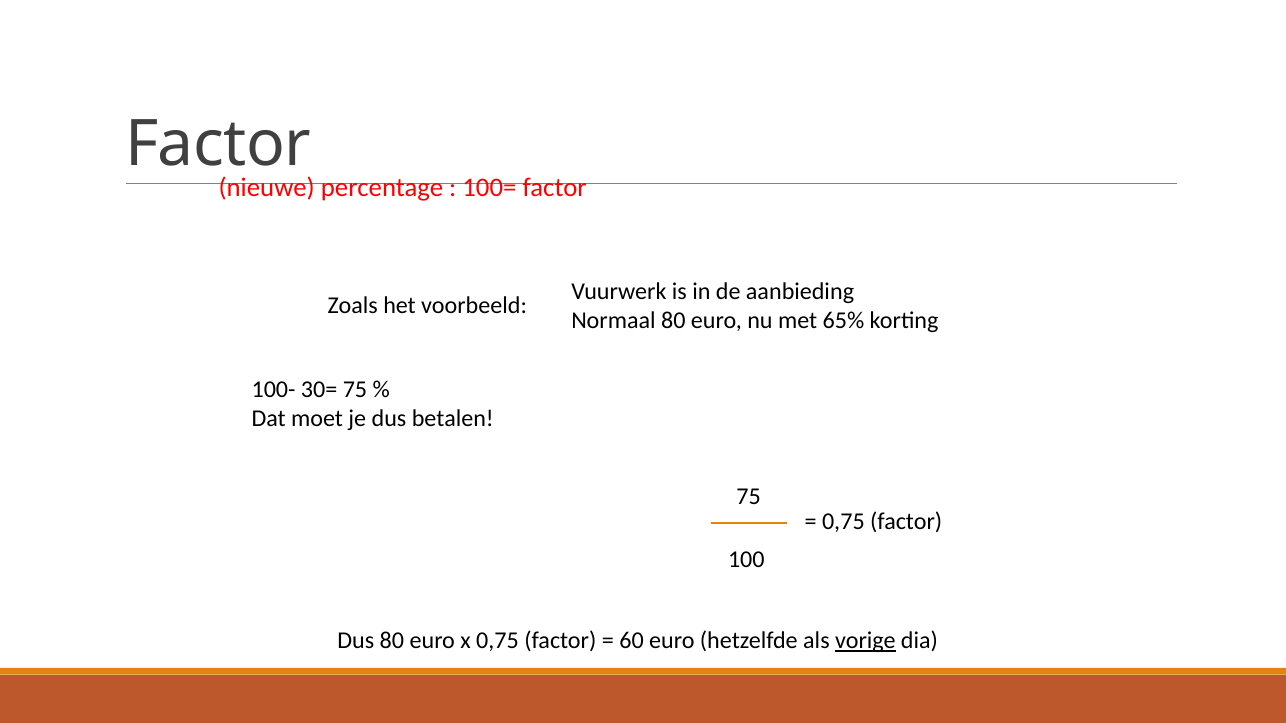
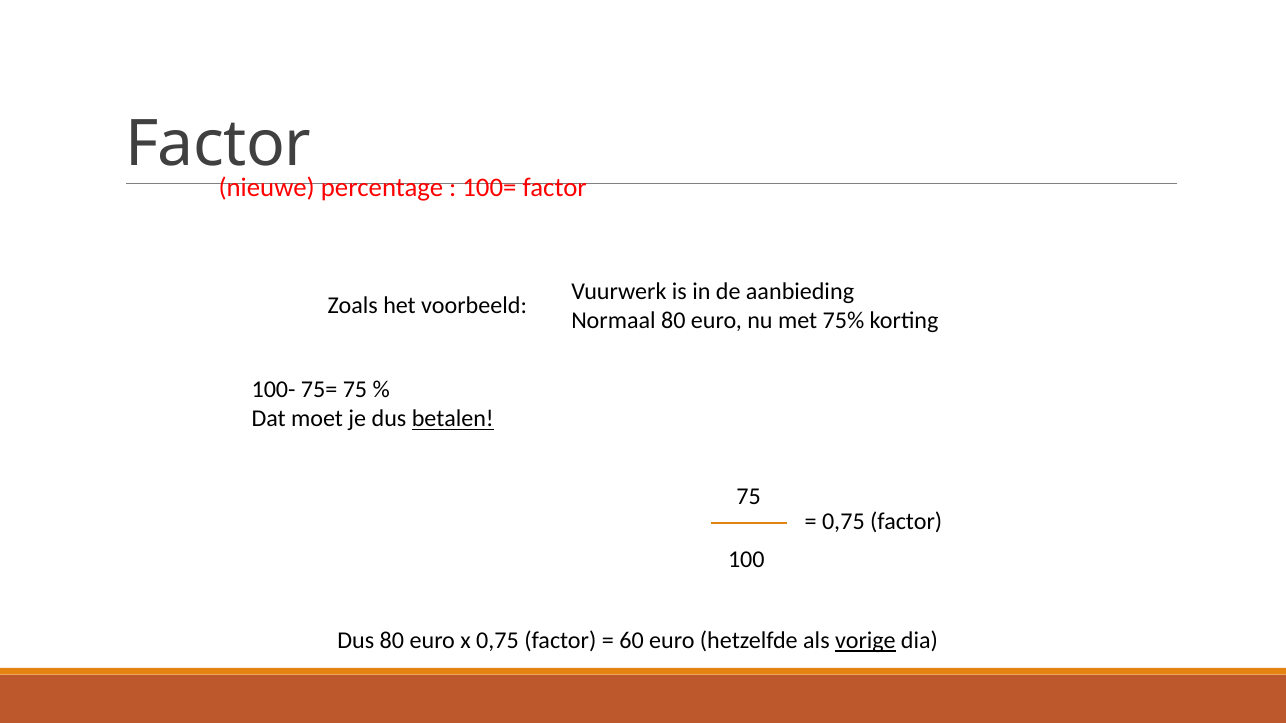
65%: 65% -> 75%
30=: 30= -> 75=
betalen underline: none -> present
